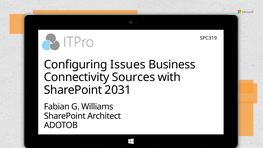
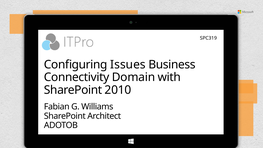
Sources: Sources -> Domain
2031: 2031 -> 2010
